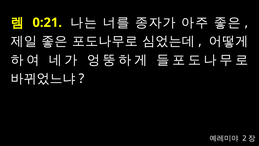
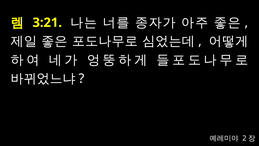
0:21: 0:21 -> 3:21
